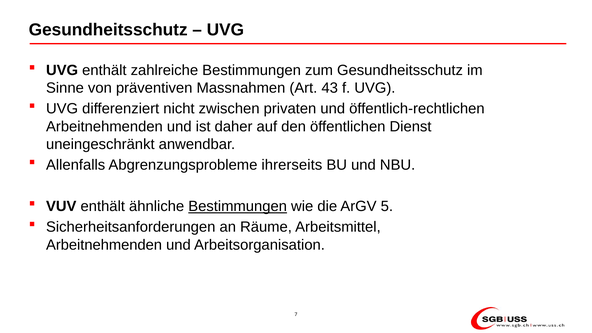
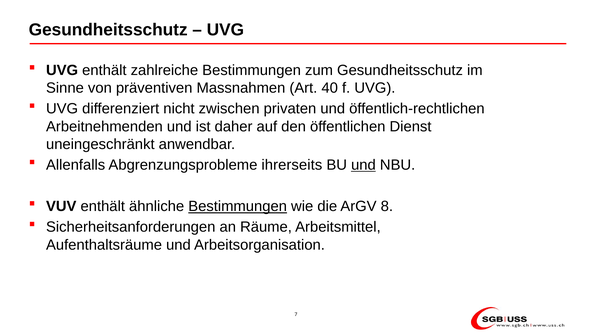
43: 43 -> 40
und at (363, 165) underline: none -> present
5: 5 -> 8
Arbeitnehmenden at (104, 245): Arbeitnehmenden -> Aufenthaltsräume
